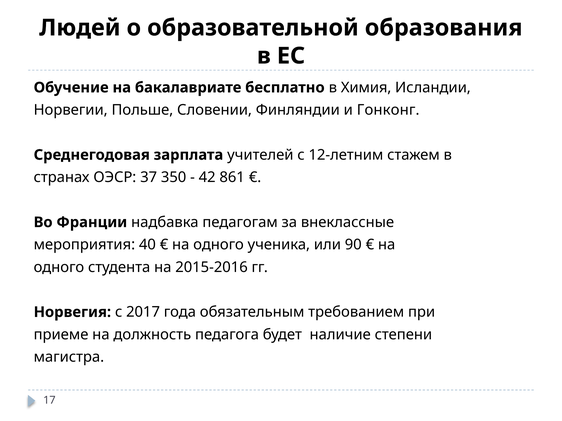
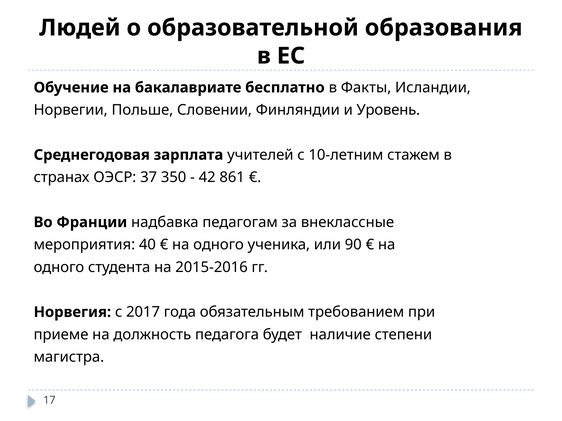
Химия: Химия -> Факты
Гонконг: Гонконг -> Уровень
12-летним: 12-летним -> 10-летним
